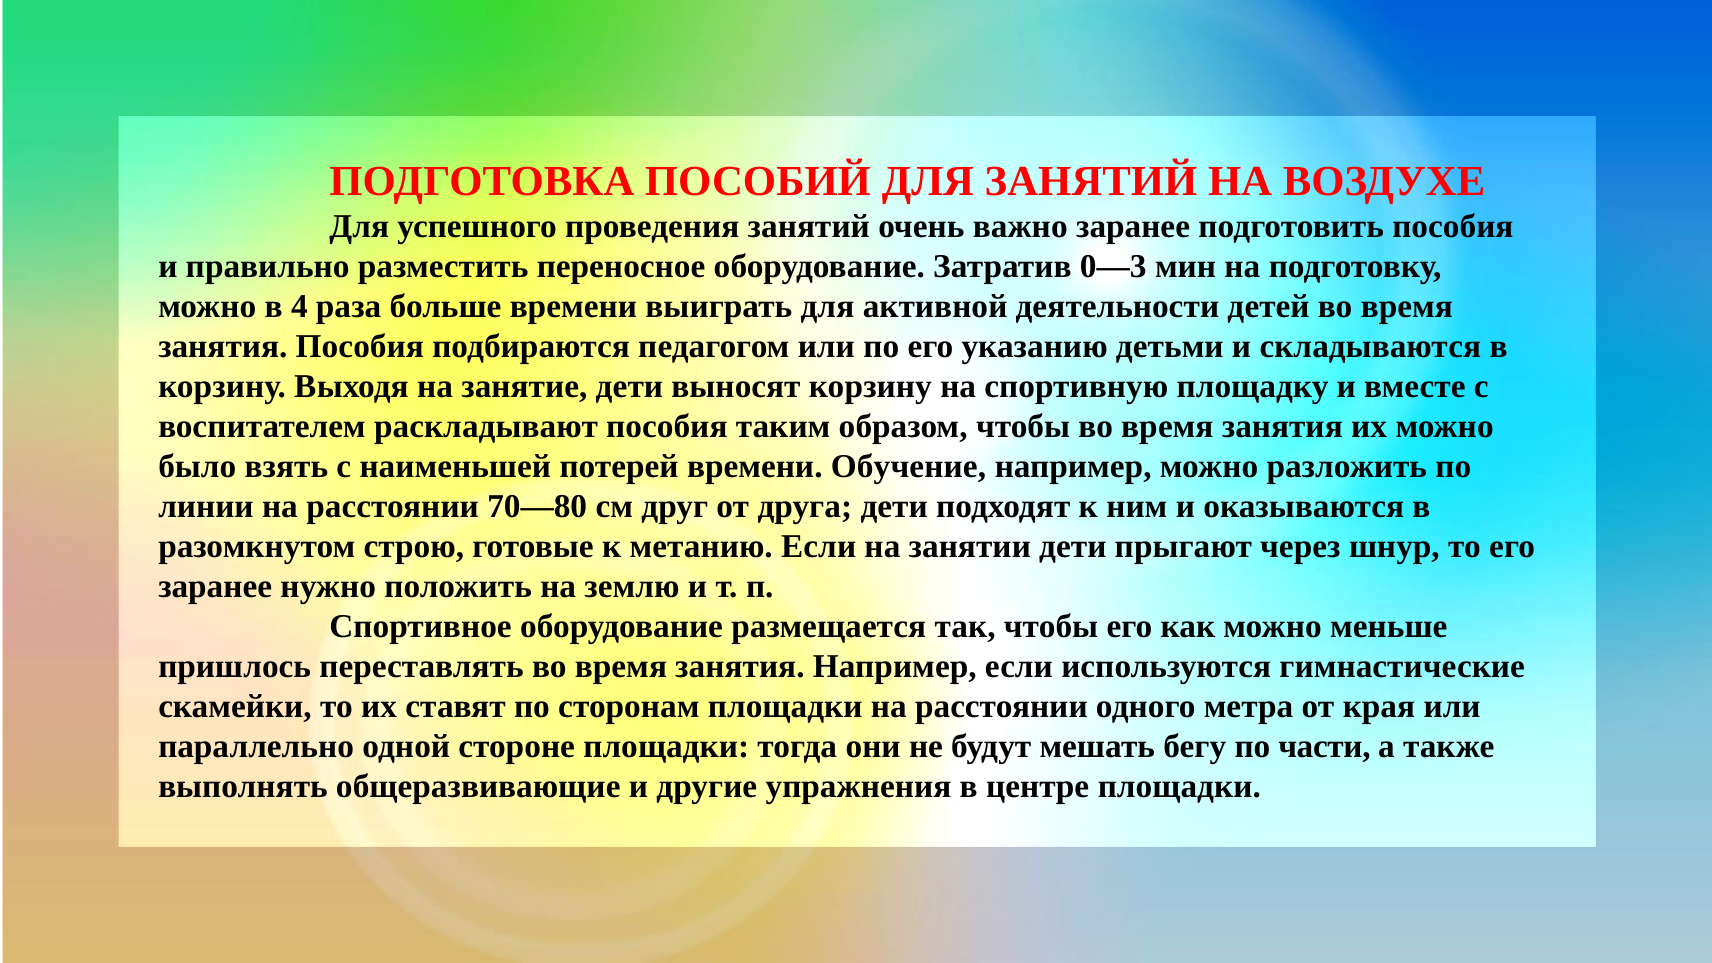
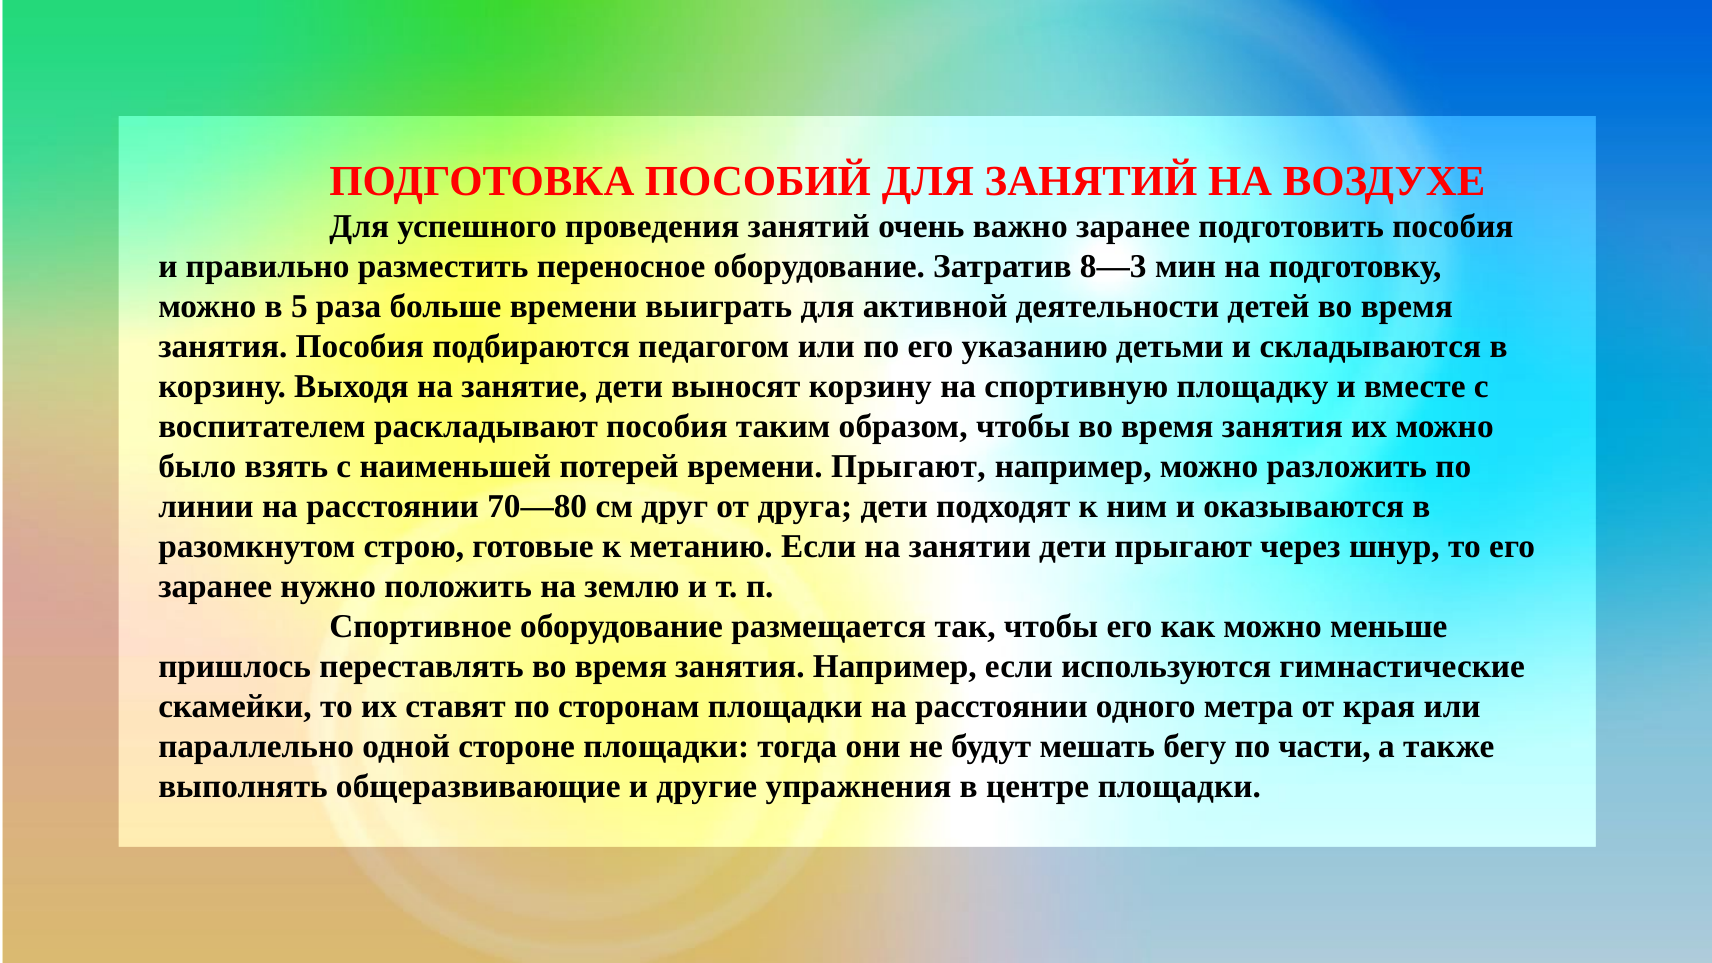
0—3: 0—3 -> 8—3
4: 4 -> 5
времени Обучение: Обучение -> Прыгают
